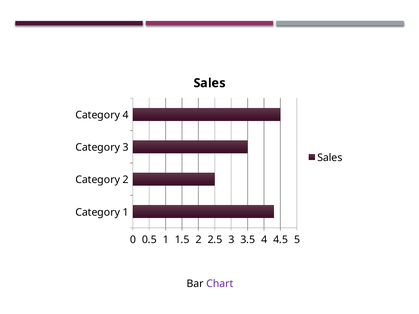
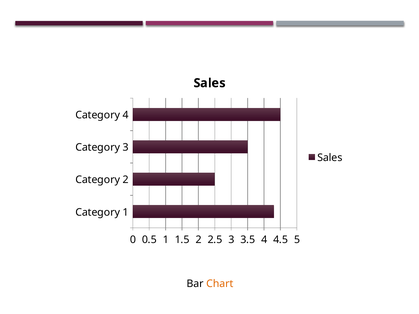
Chart colour: purple -> orange
